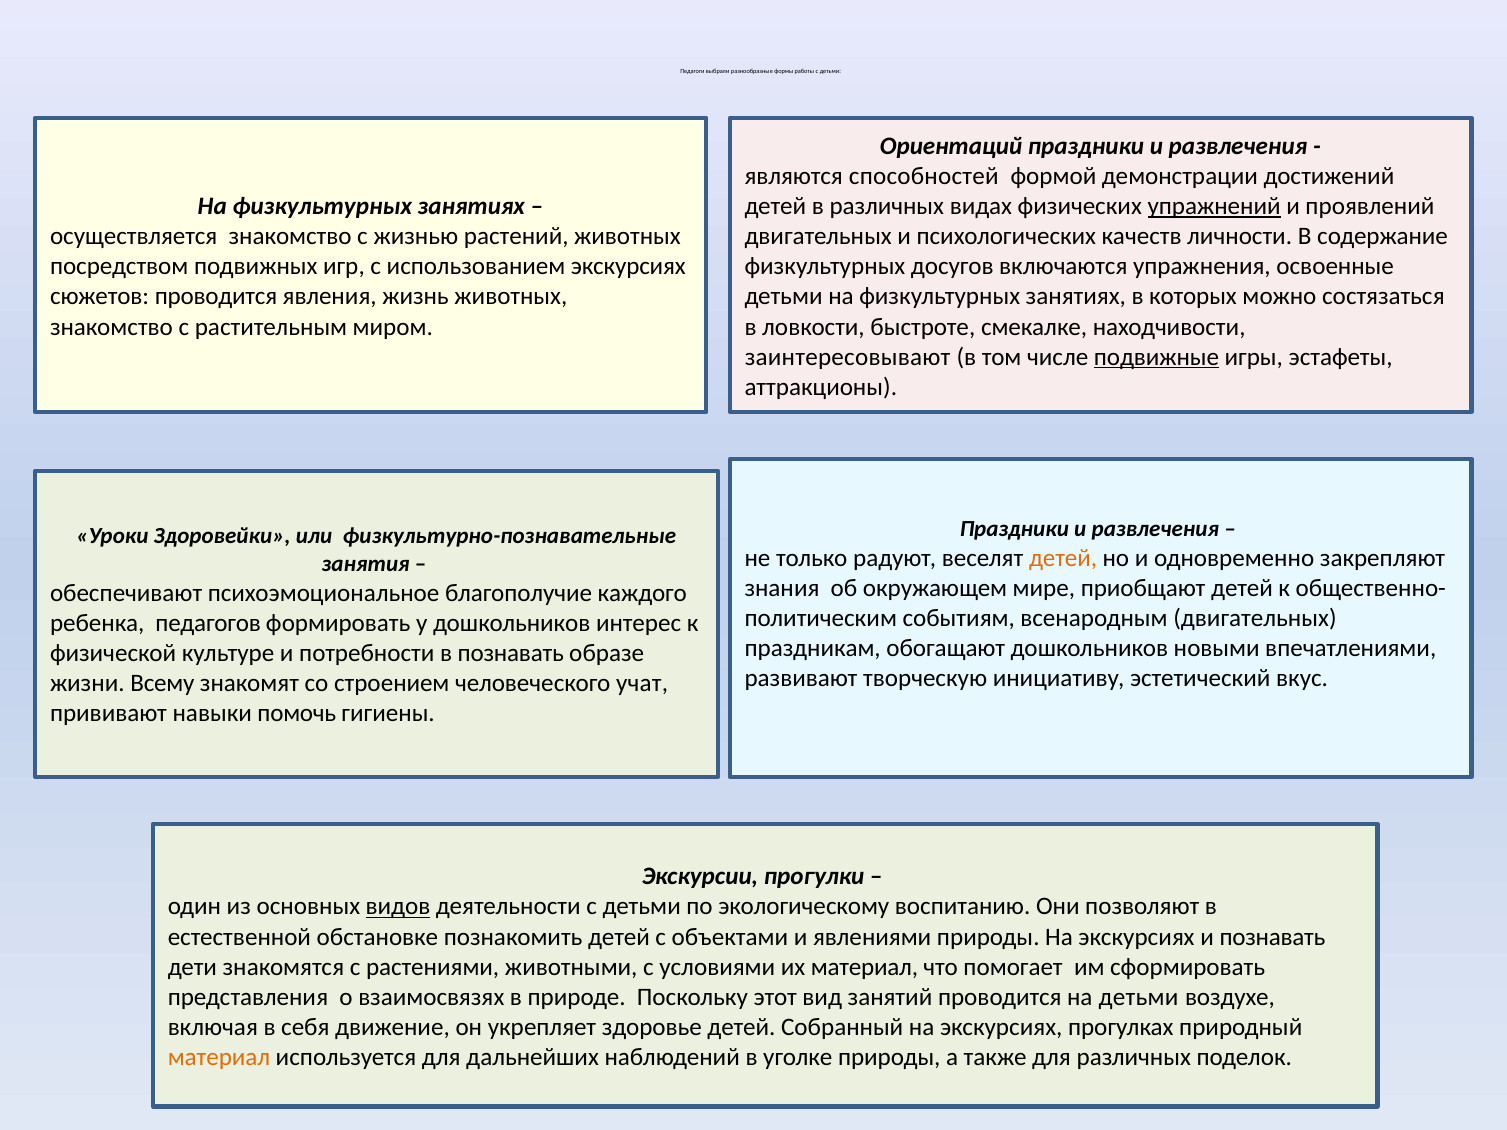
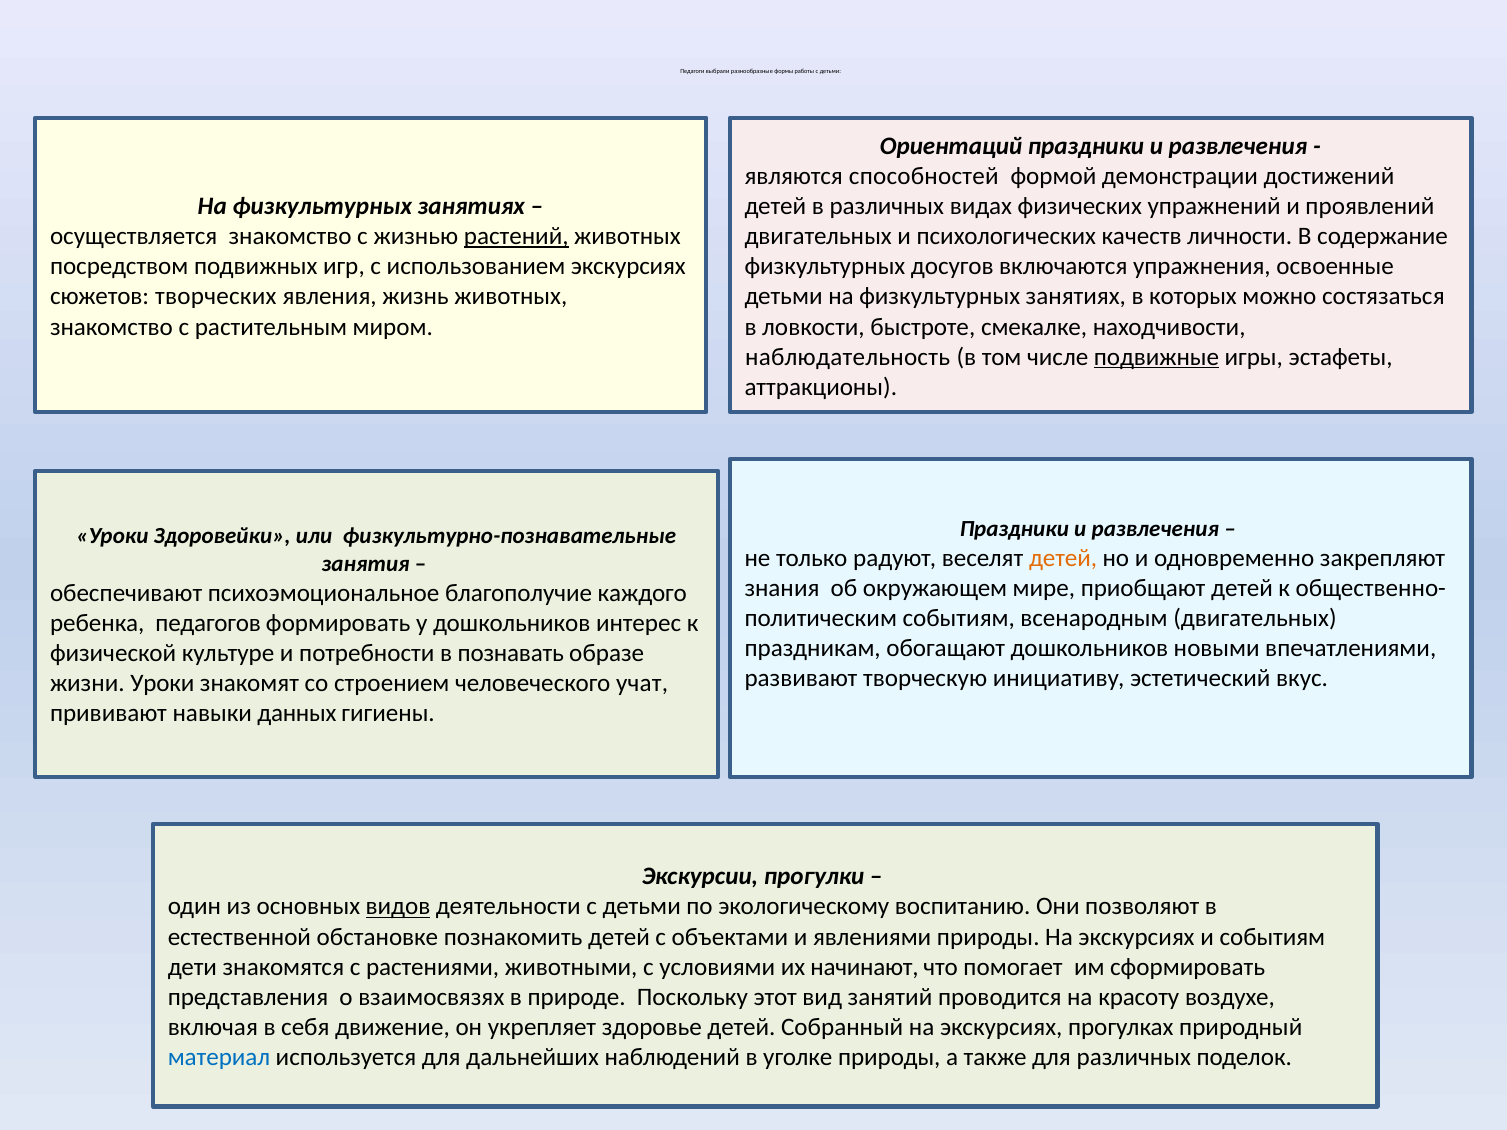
упражнений underline: present -> none
растений underline: none -> present
сюжетов проводится: проводится -> творческих
заинтересовывают: заинтересовывают -> наблюдательность
жизни Всему: Всему -> Уроки
помочь: помочь -> данных
и познавать: познавать -> событиям
их материал: материал -> начинают
на детьми: детьми -> красоту
материал at (219, 1058) colour: orange -> blue
